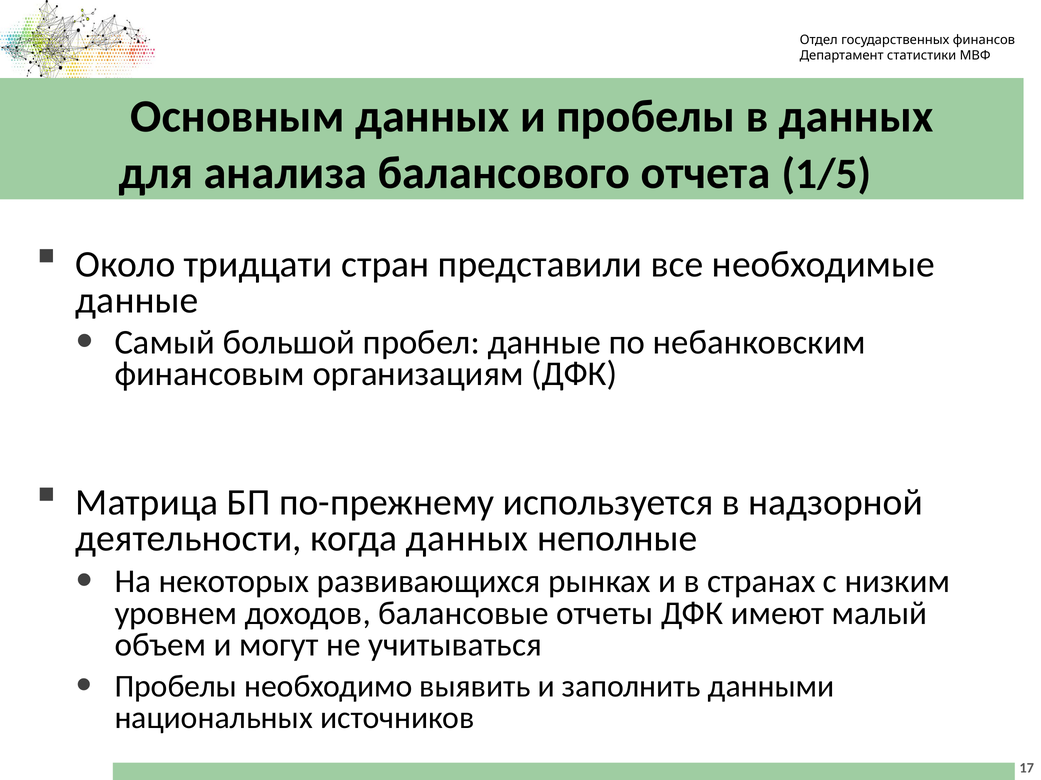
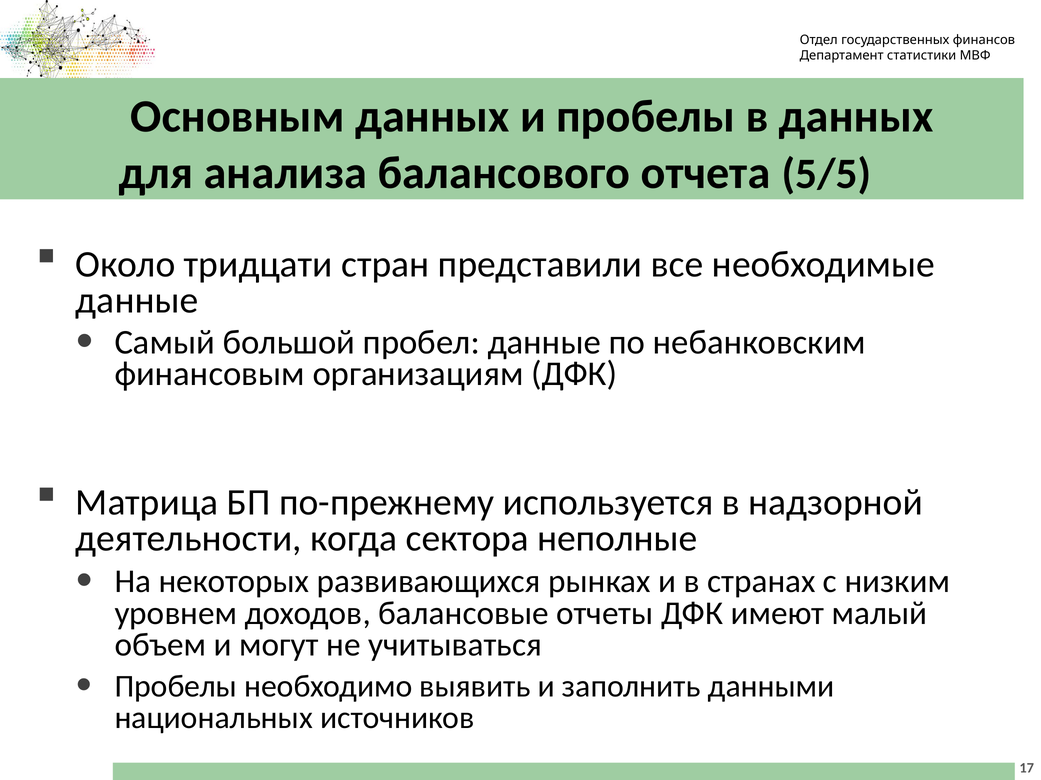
1/5: 1/5 -> 5/5
когда данных: данных -> сектора
